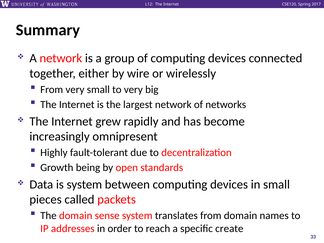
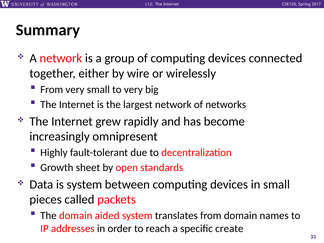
being: being -> sheet
sense: sense -> aided
